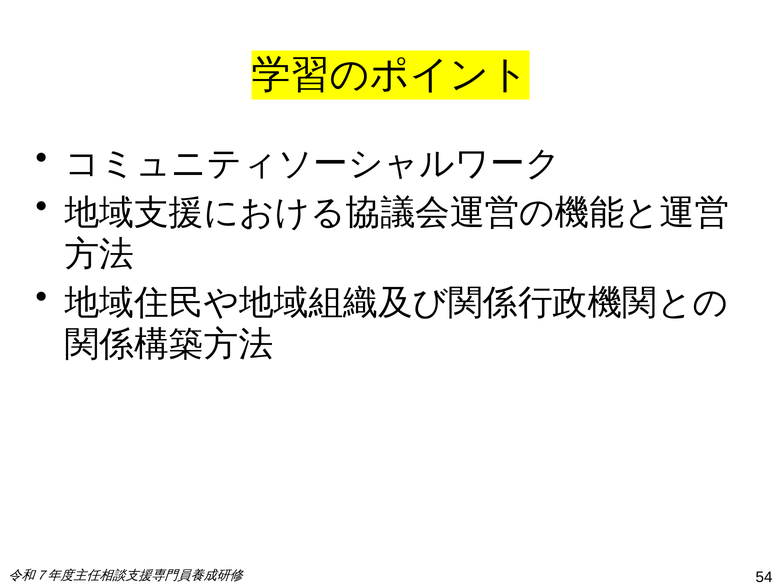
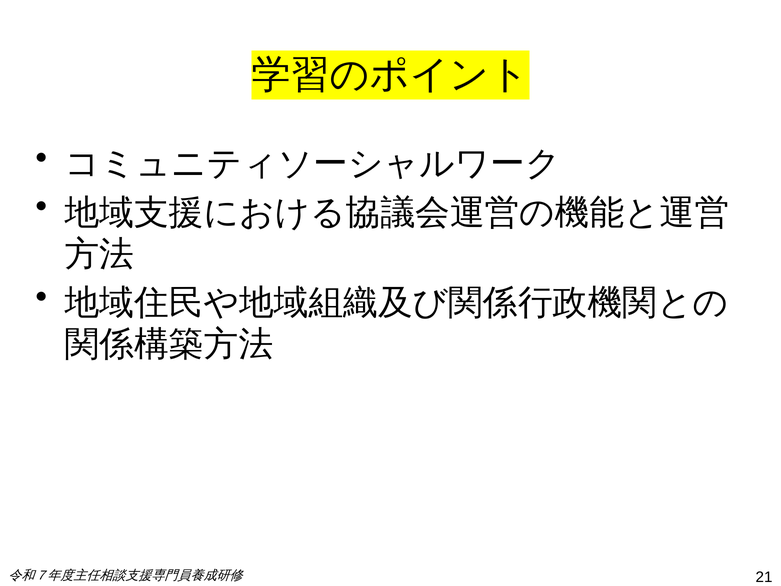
54: 54 -> 21
